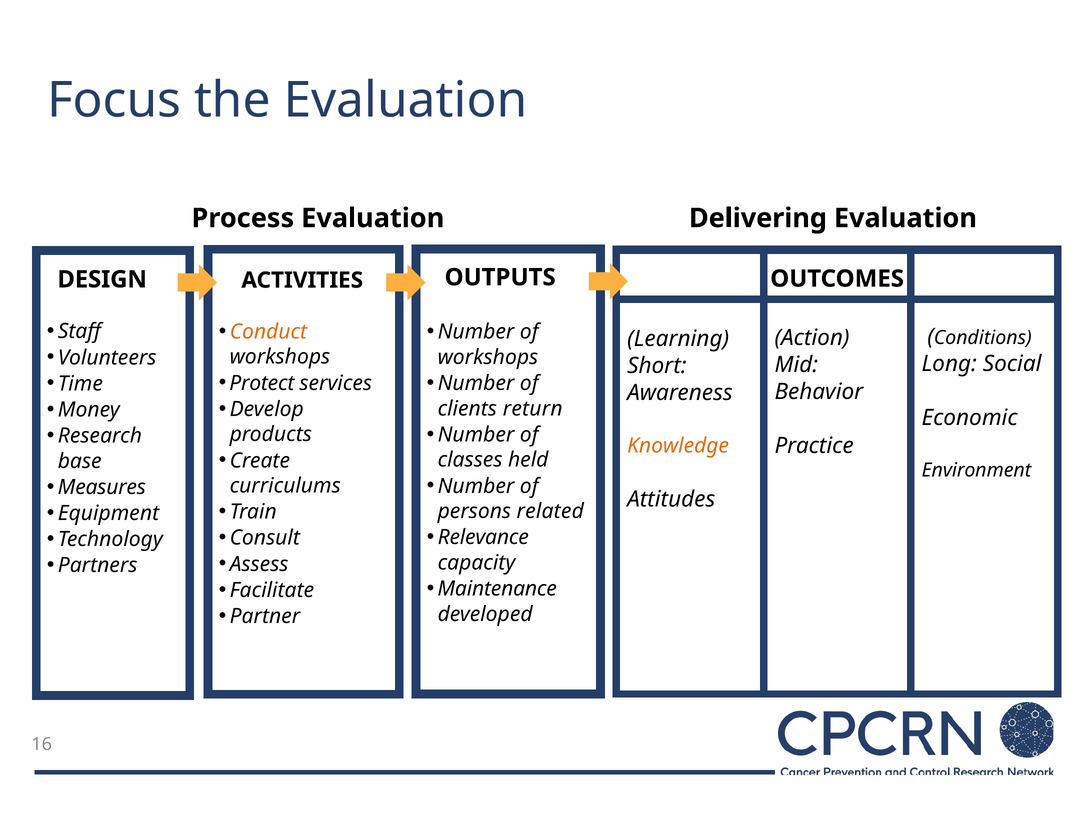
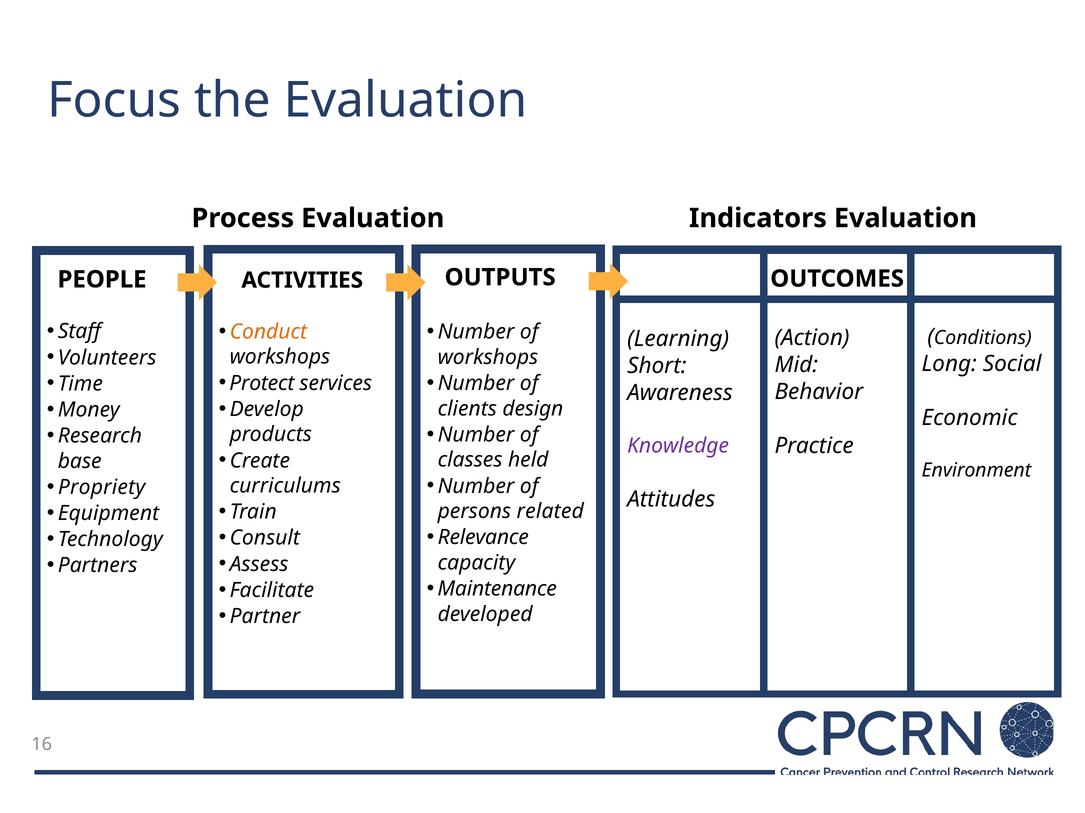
Delivering: Delivering -> Indicators
DESIGN: DESIGN -> PEOPLE
return: return -> design
Knowledge colour: orange -> purple
Measures: Measures -> Propriety
